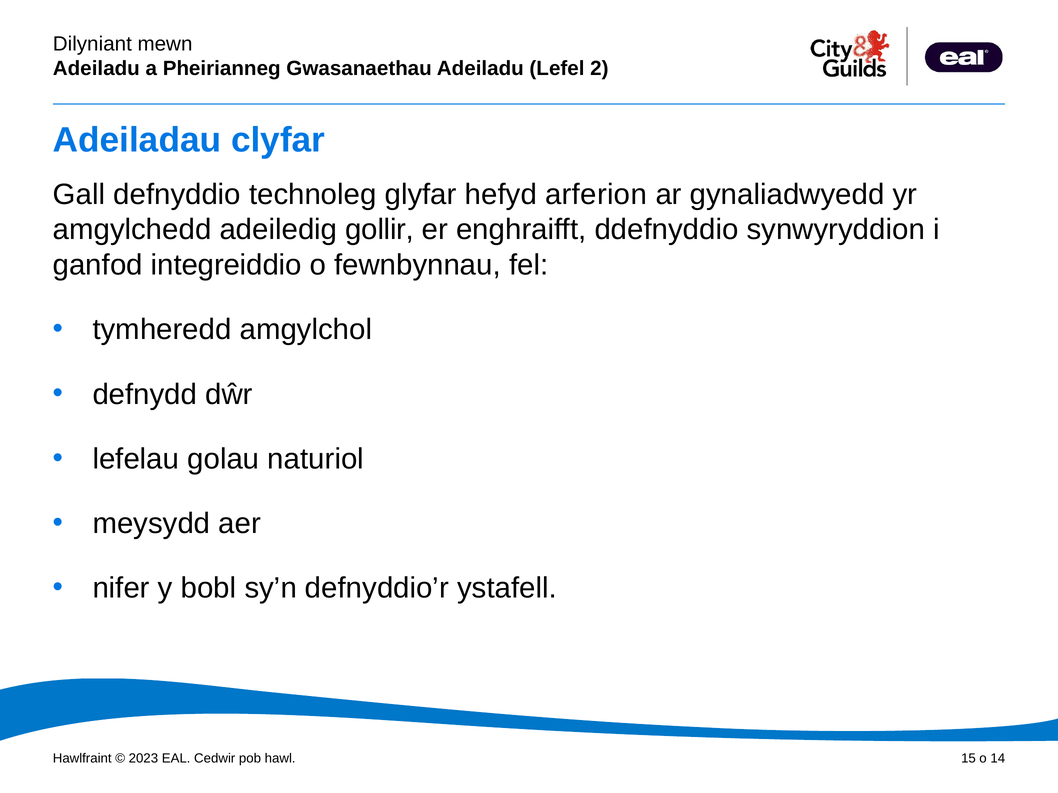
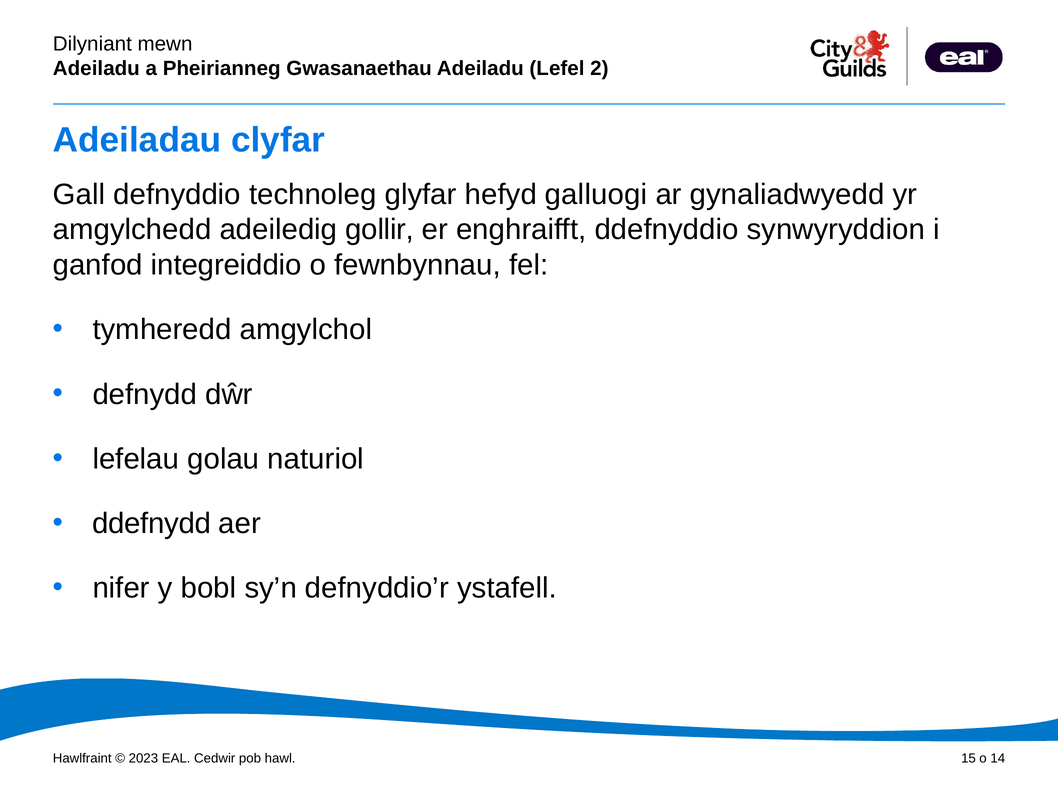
arferion: arferion -> galluogi
meysydd: meysydd -> ddefnydd
